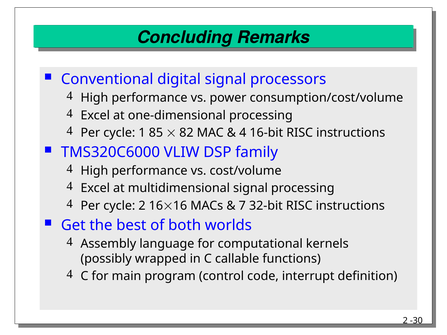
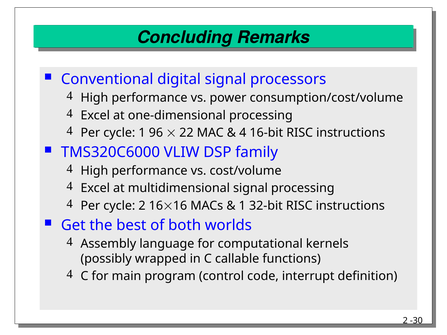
85: 85 -> 96
82: 82 -> 22
7 at (242, 206): 7 -> 1
